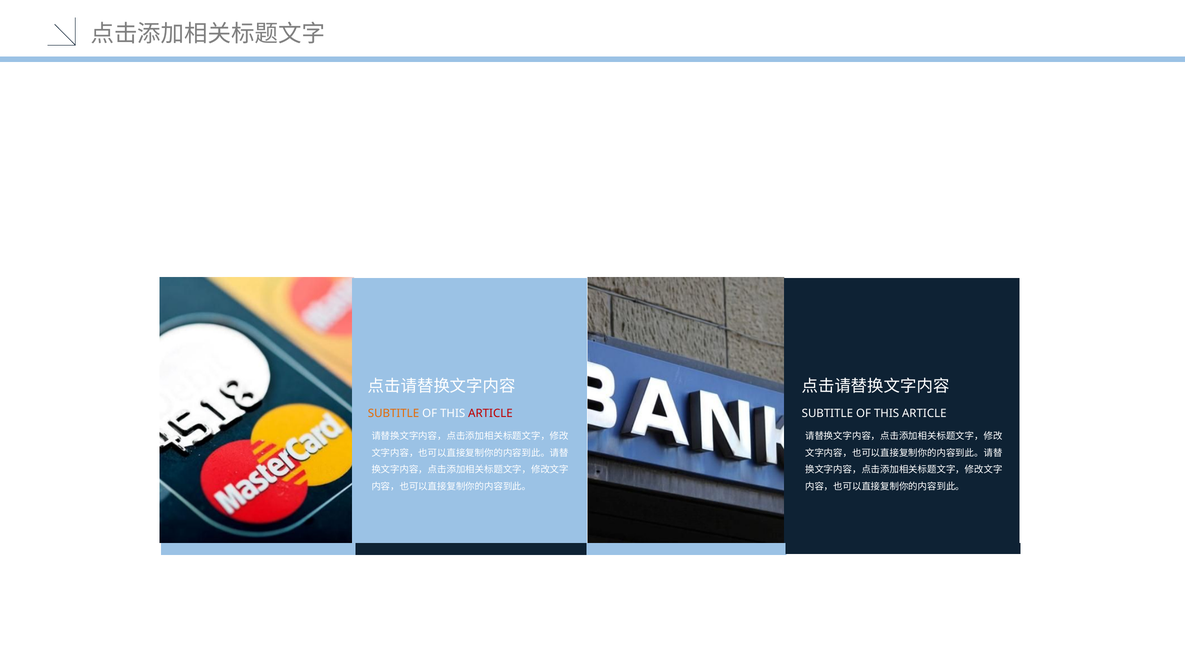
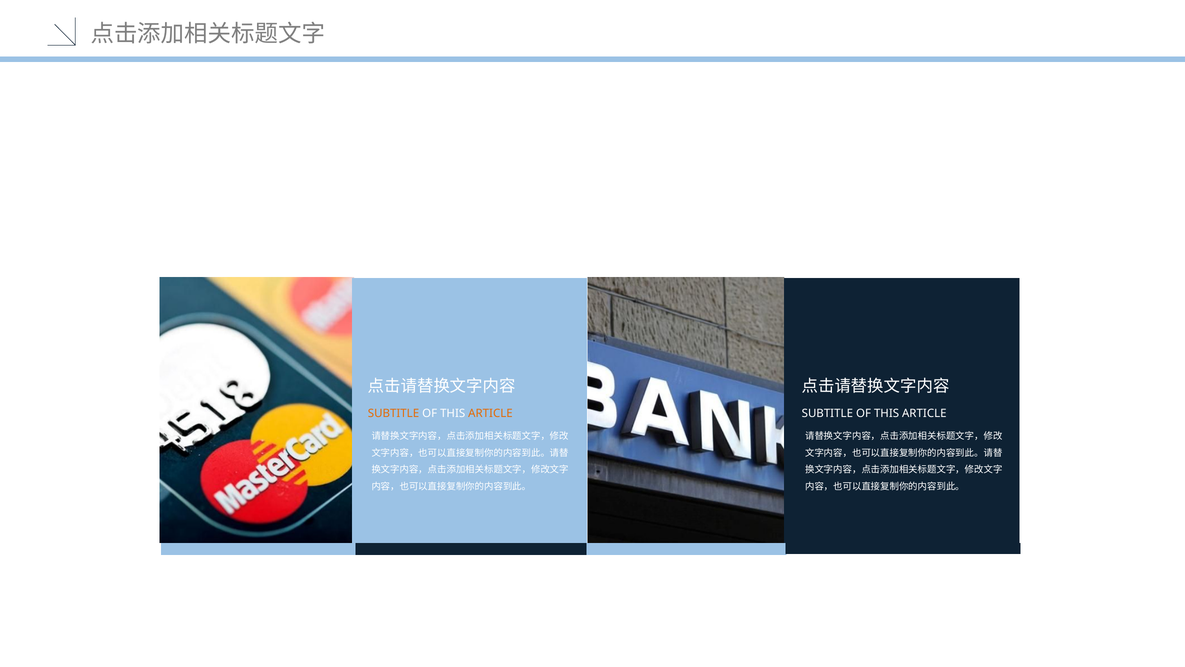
ARTICLE at (490, 413) colour: red -> orange
